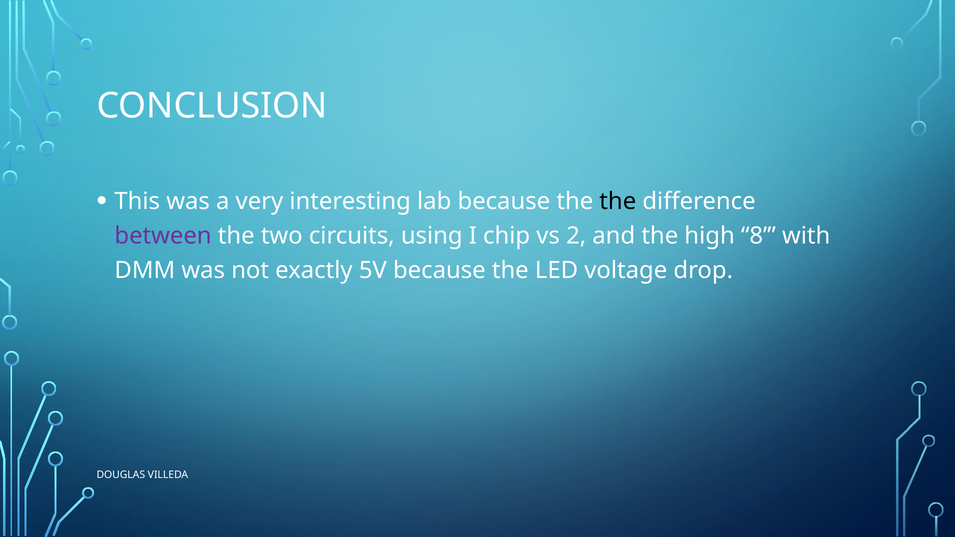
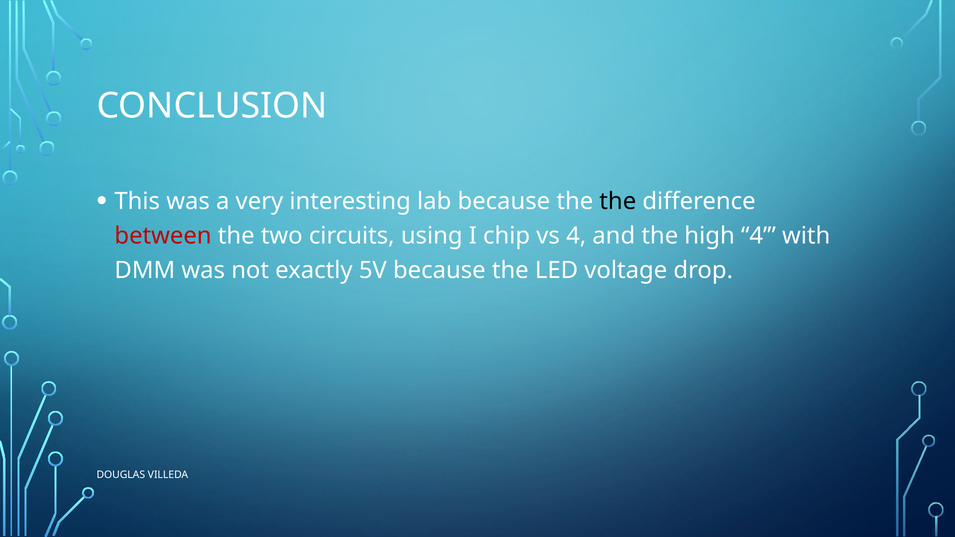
between colour: purple -> red
vs 2: 2 -> 4
high 8: 8 -> 4
